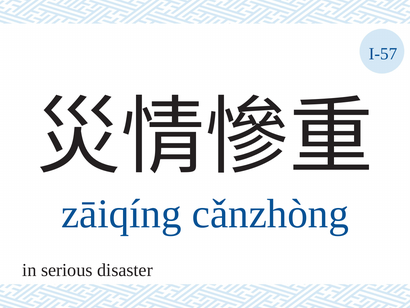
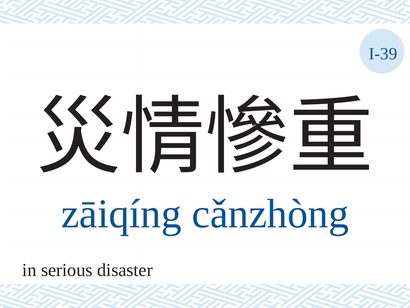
I-57: I-57 -> I-39
